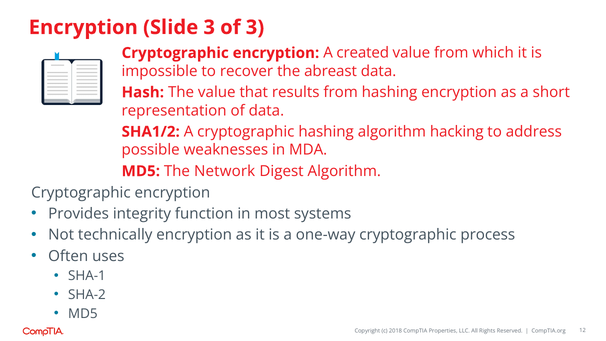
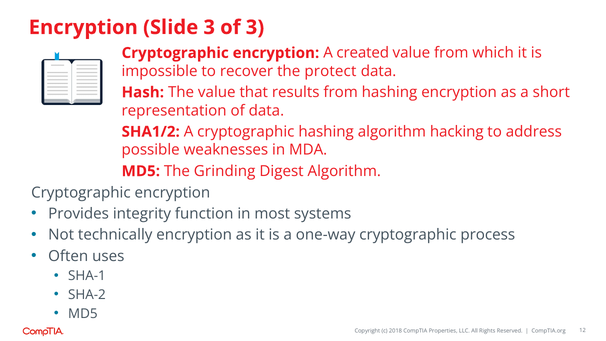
abreast: abreast -> protect
Network: Network -> Grinding
